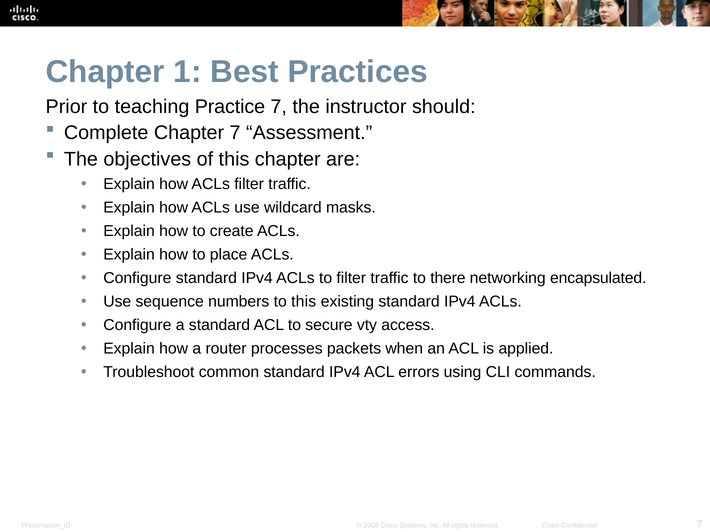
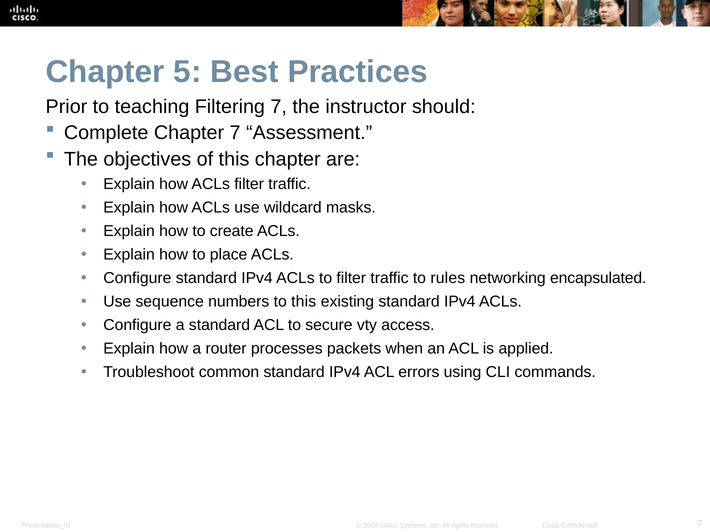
1: 1 -> 5
Practice: Practice -> Filtering
there: there -> rules
